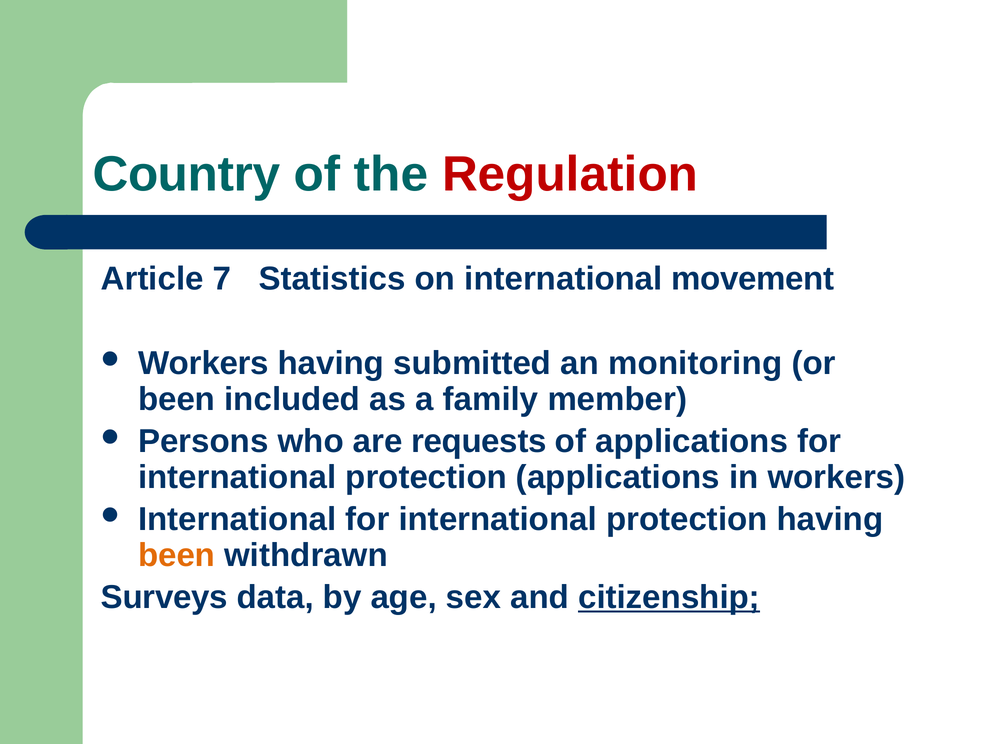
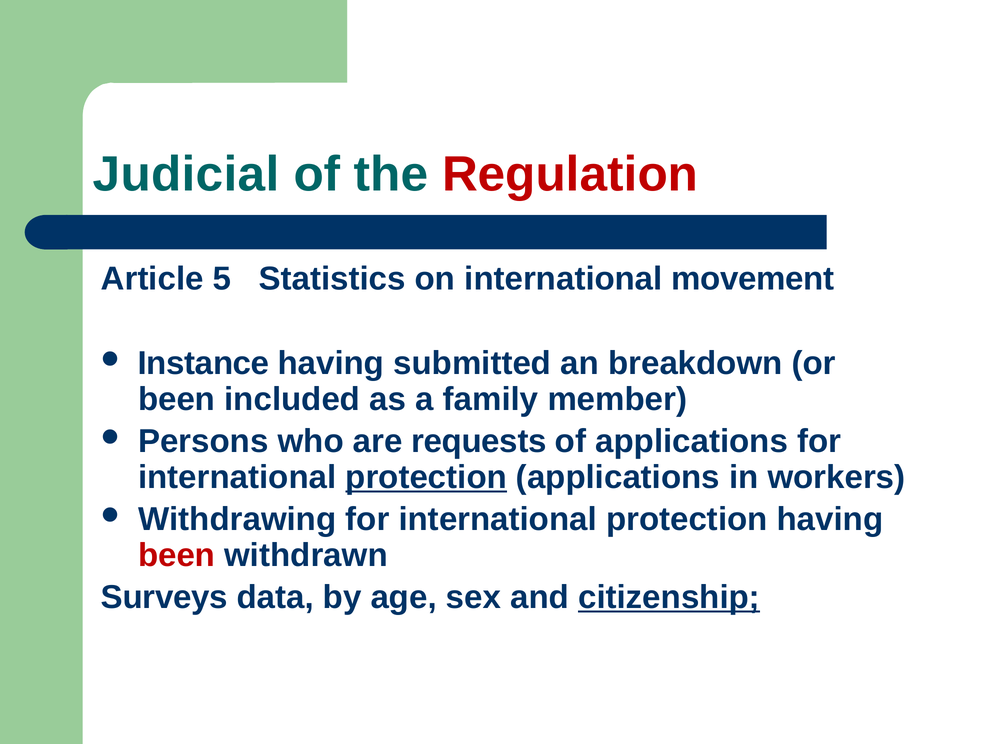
Country: Country -> Judicial
7: 7 -> 5
Workers at (203, 364): Workers -> Instance
monitoring: monitoring -> breakdown
protection at (426, 477) underline: none -> present
International at (237, 519): International -> Withdrawing
been at (177, 555) colour: orange -> red
